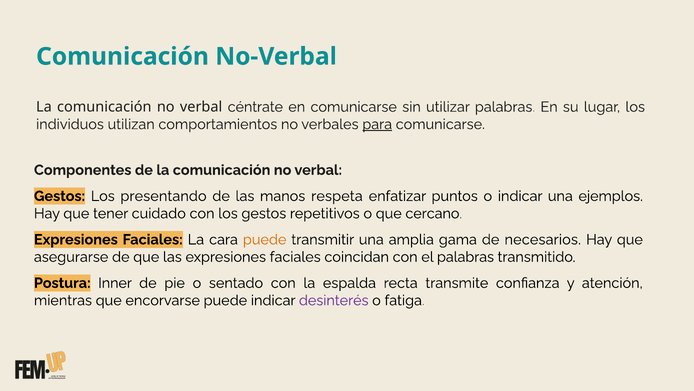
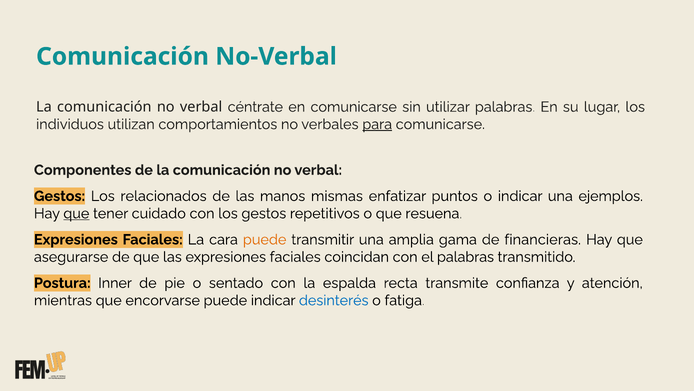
presentando: presentando -> relacionados
respeta: respeta -> mismas
que at (76, 213) underline: none -> present
cercano: cercano -> resuena
necesarios: necesarios -> financieras
desinterés colour: purple -> blue
